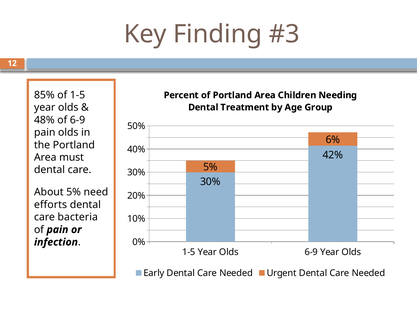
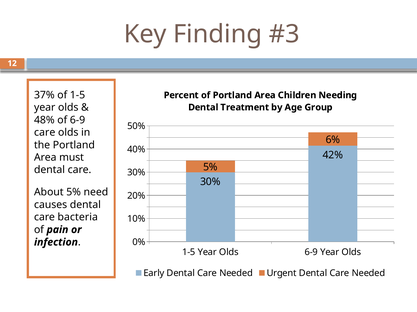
85%: 85% -> 37%
pain at (45, 133): pain -> care
efforts: efforts -> causes
